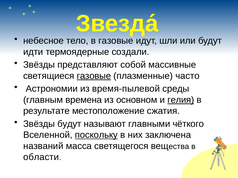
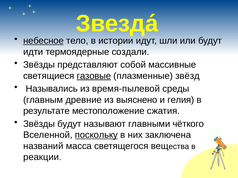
небесное underline: none -> present
в газовые: газовые -> истории
часто: часто -> звёзд
Астрономии: Астрономии -> Назывались
времена: времена -> древние
основном: основном -> выяснено
гелия underline: present -> none
области: области -> реакции
